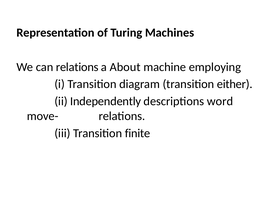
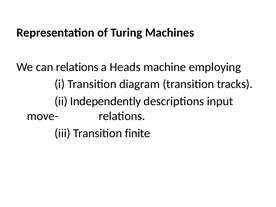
About: About -> Heads
either: either -> tracks
word: word -> input
